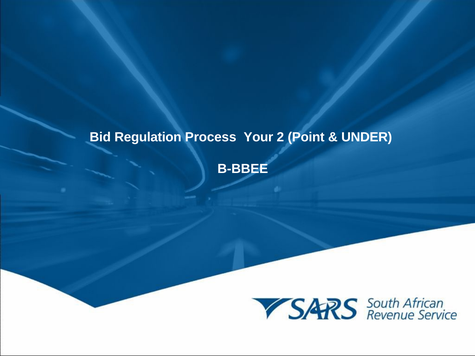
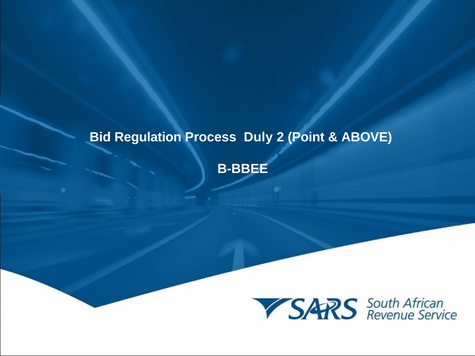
Your: Your -> Duly
UNDER: UNDER -> ABOVE
